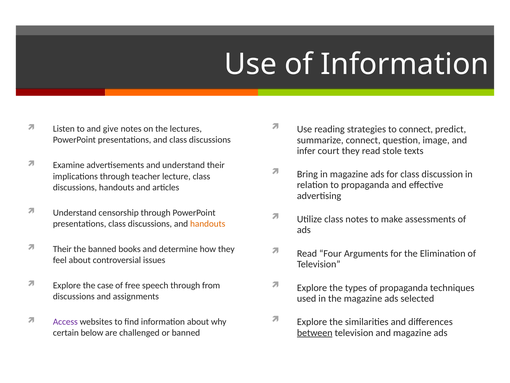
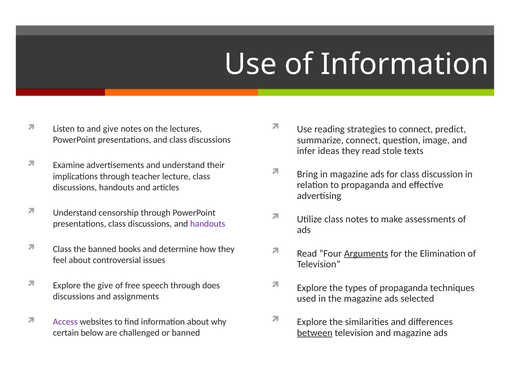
court: court -> ideas
handouts at (208, 223) colour: orange -> purple
Their at (62, 249): Their -> Class
Arguments underline: none -> present
the case: case -> give
from: from -> does
